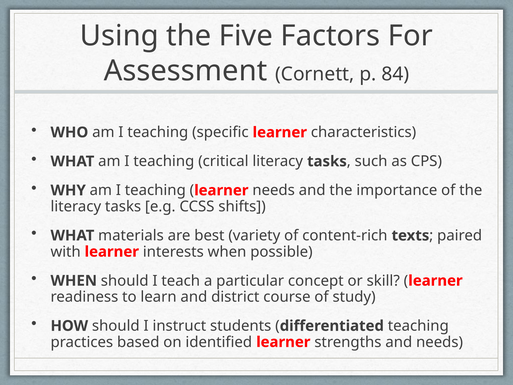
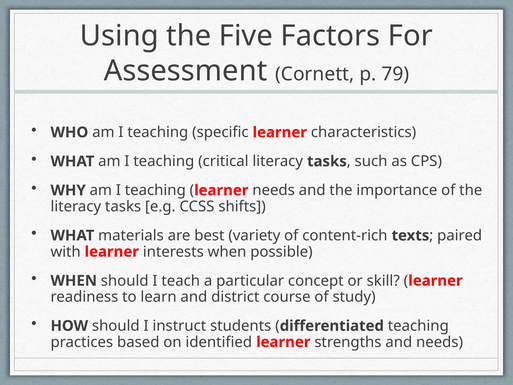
84: 84 -> 79
